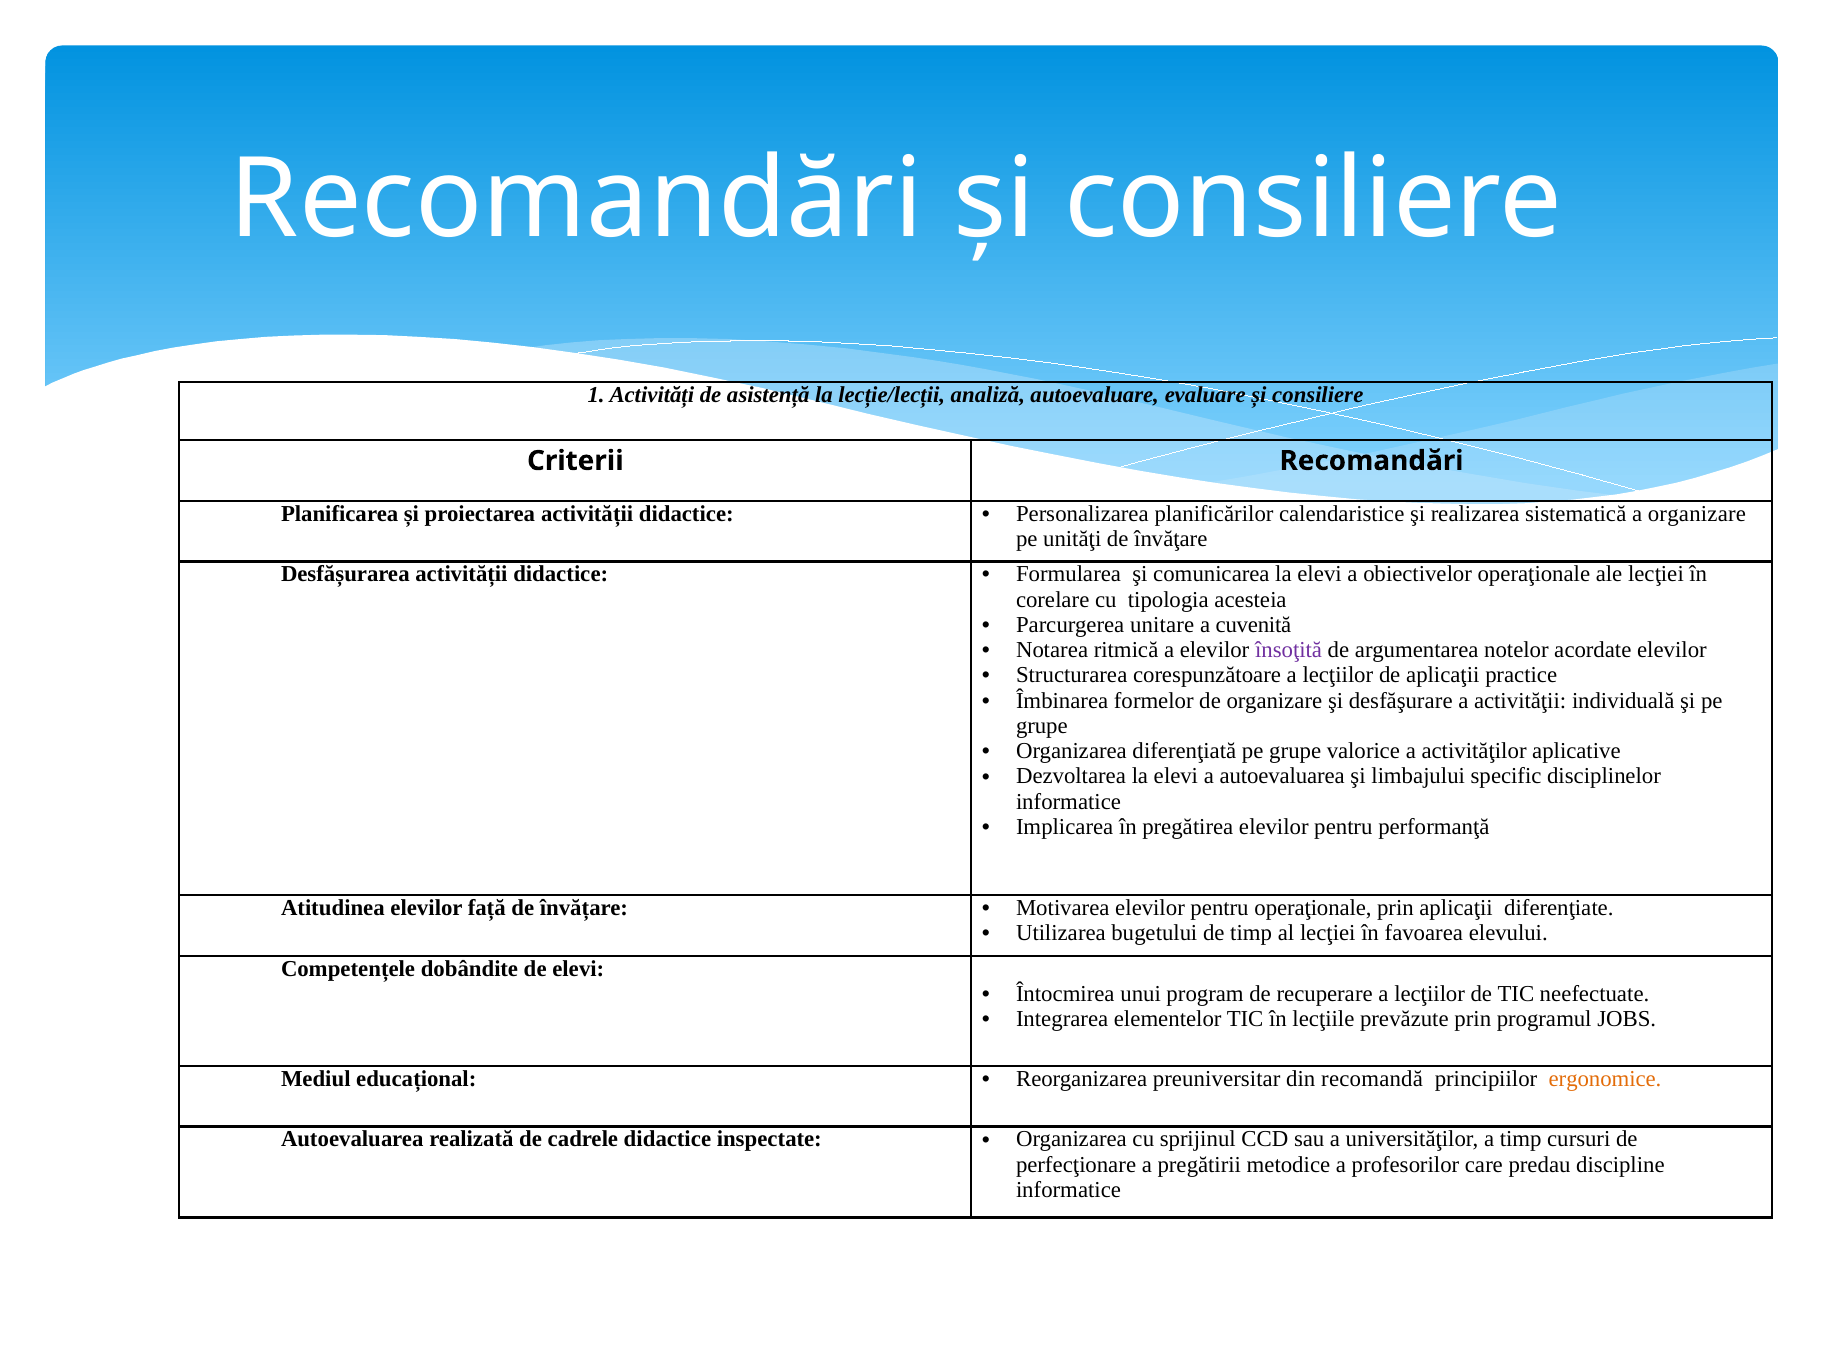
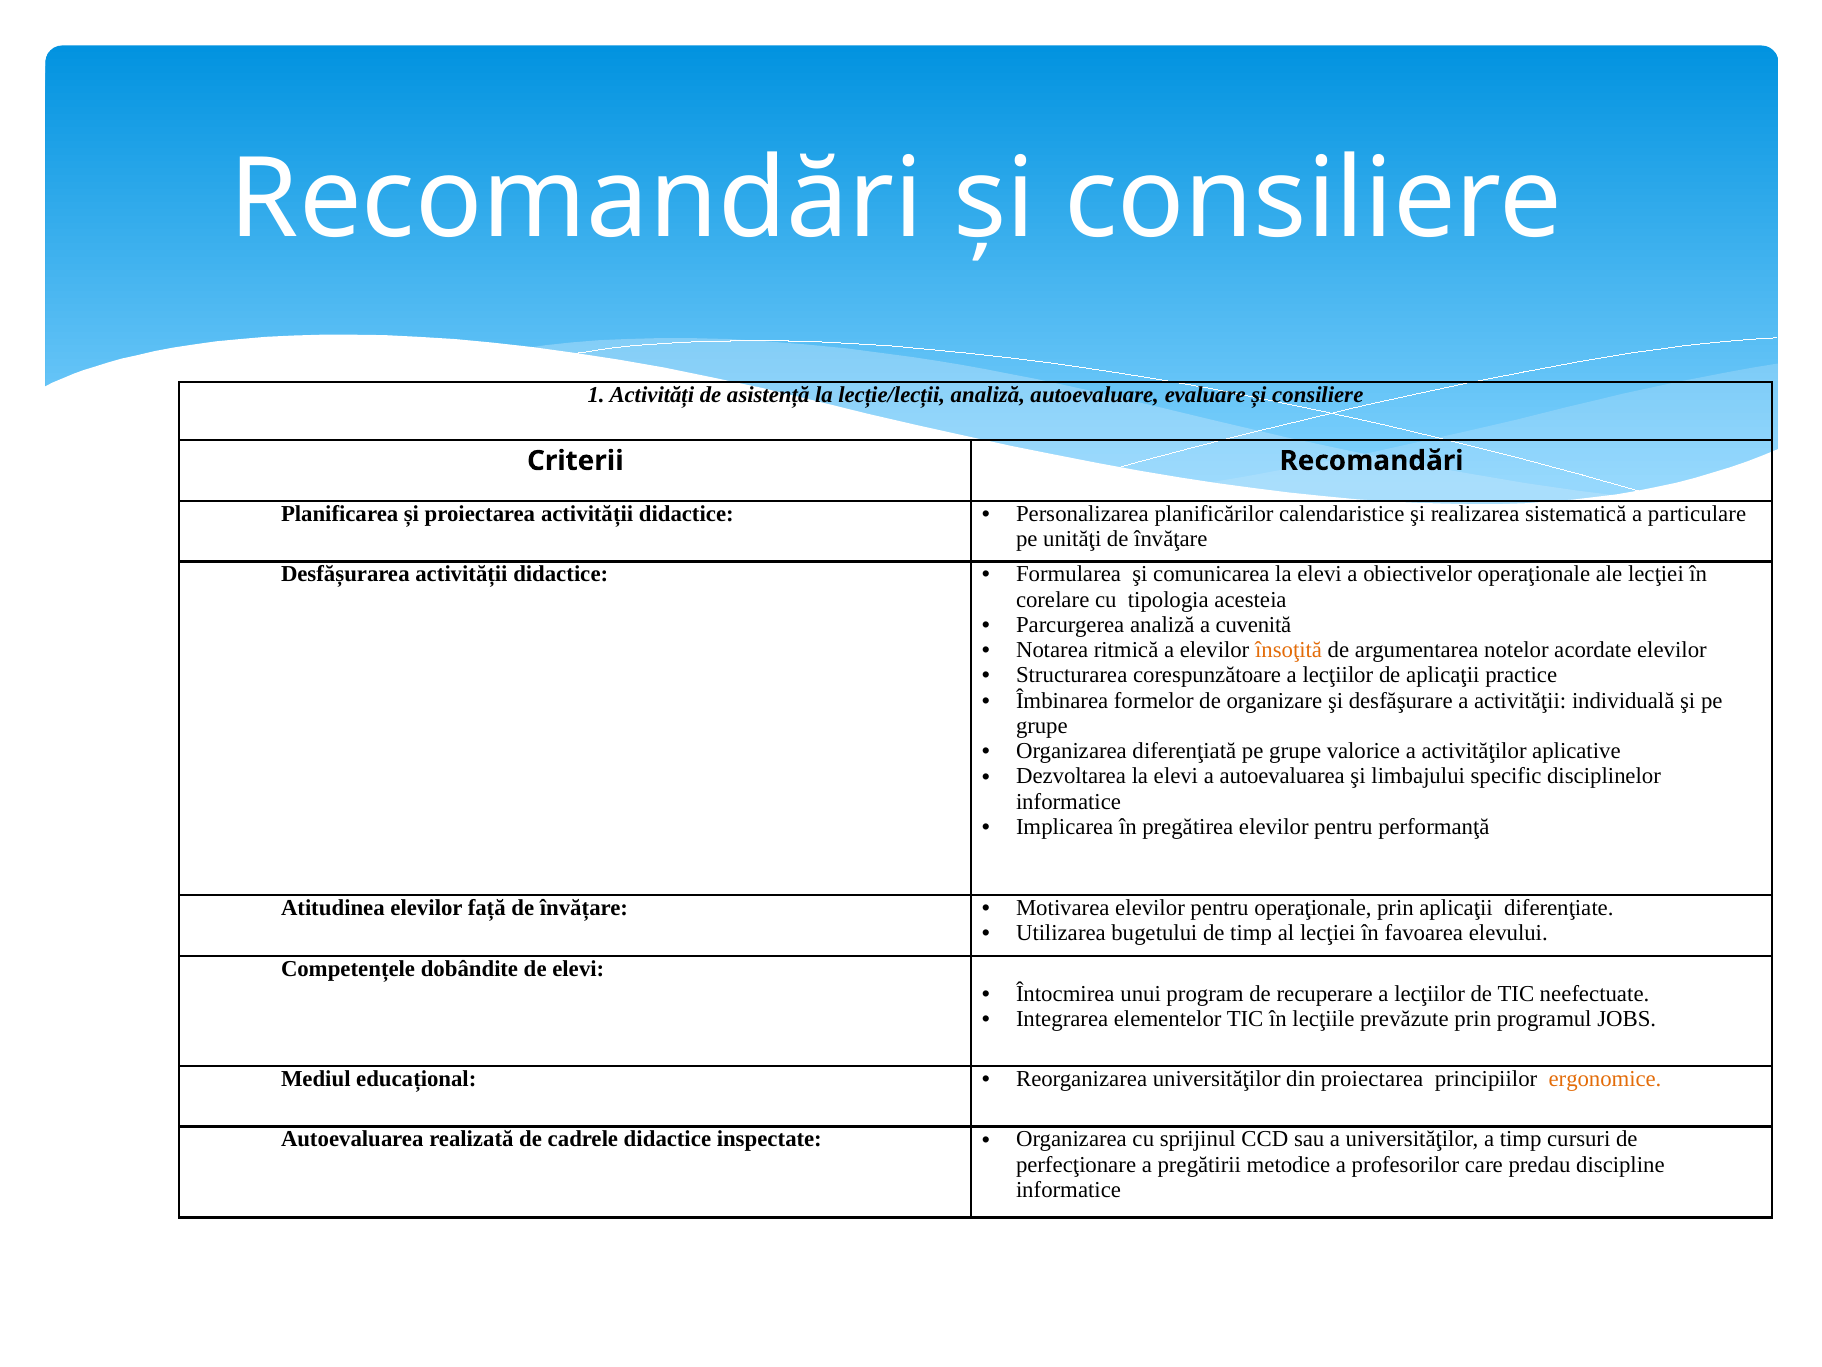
a organizare: organizare -> particulare
Parcurgerea unitare: unitare -> analiză
însoţită colour: purple -> orange
Reorganizarea preuniversitar: preuniversitar -> universităţilor
din recomandă: recomandă -> proiectarea
